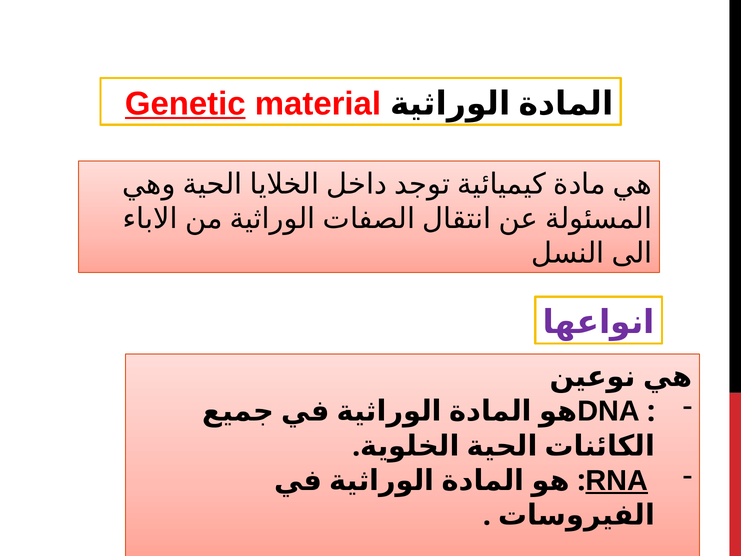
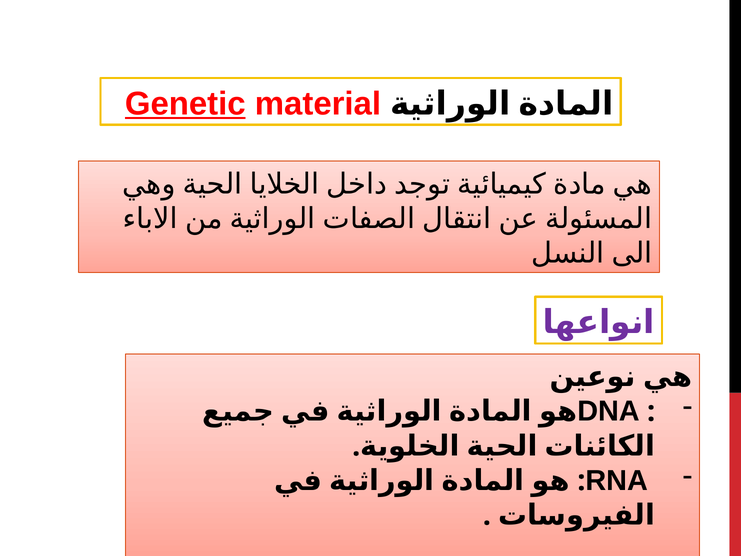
RNA underline: present -> none
